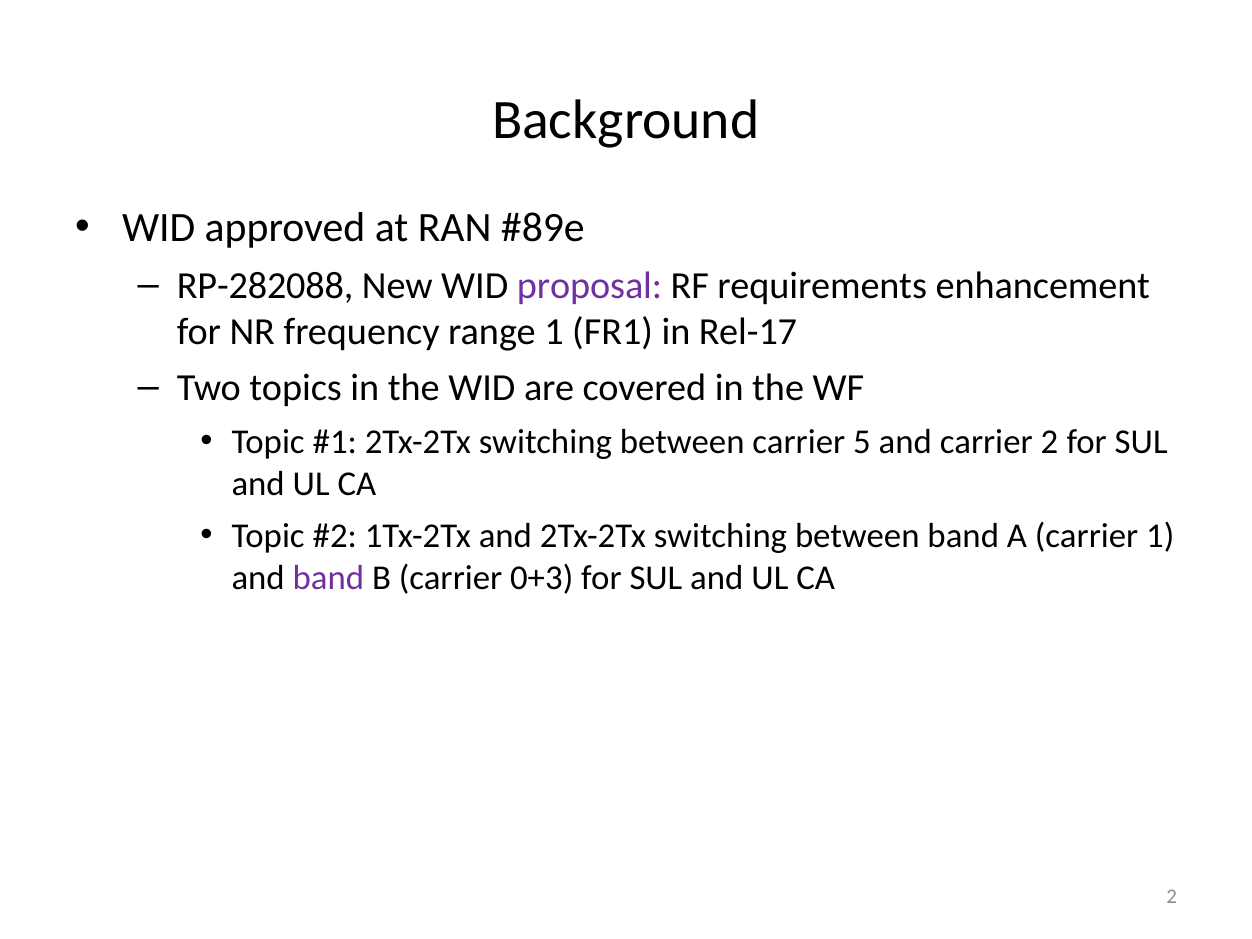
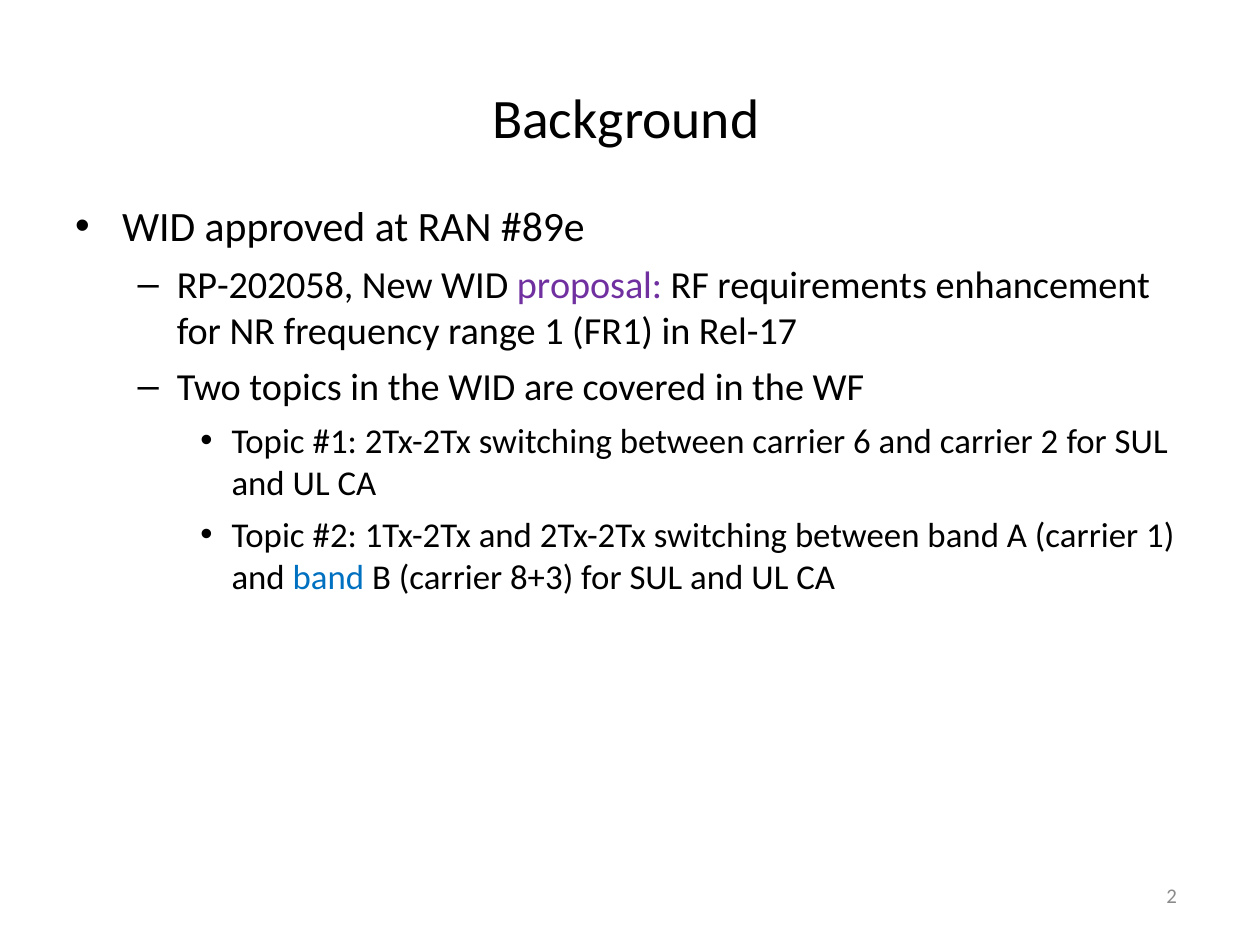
RP-282088: RP-282088 -> RP-202058
5: 5 -> 6
band at (328, 578) colour: purple -> blue
0+3: 0+3 -> 8+3
